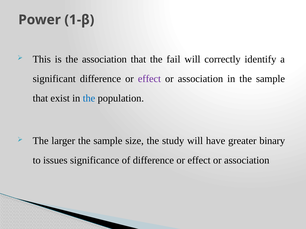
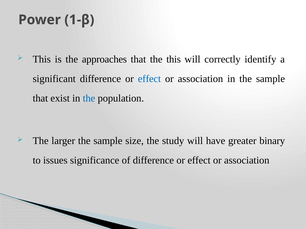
the association: association -> approaches
the fail: fail -> this
effect at (149, 79) colour: purple -> blue
